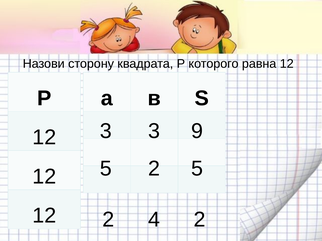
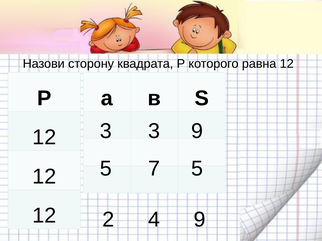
2 at (154, 169): 2 -> 7
4 2: 2 -> 9
